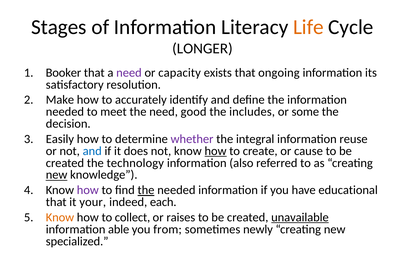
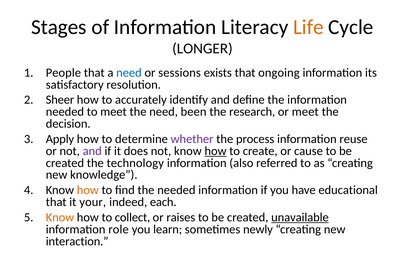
Booker: Booker -> People
need at (129, 73) colour: purple -> blue
capacity: capacity -> sessions
Make: Make -> Sheer
good: good -> been
includes: includes -> research
or some: some -> meet
Easily: Easily -> Apply
integral: integral -> process
and at (92, 151) colour: blue -> purple
new at (57, 175) underline: present -> none
how at (88, 190) colour: purple -> orange
the at (146, 190) underline: present -> none
able: able -> role
from: from -> learn
specialized: specialized -> interaction
